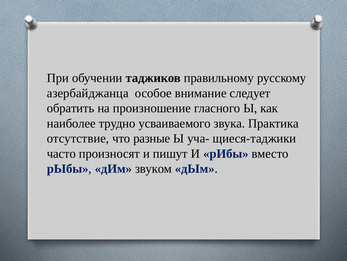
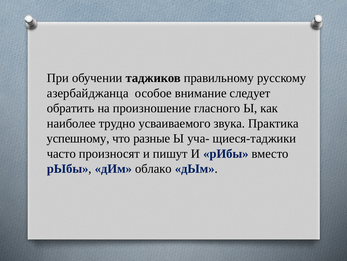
отсутствие: отсутствие -> успешному
звуком: звуком -> облако
